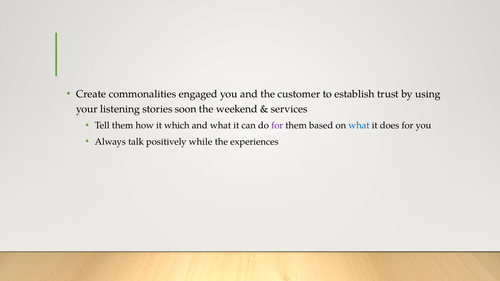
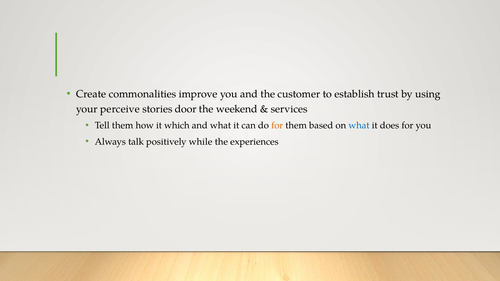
engaged: engaged -> improve
listening: listening -> perceive
soon: soon -> door
for at (277, 126) colour: purple -> orange
